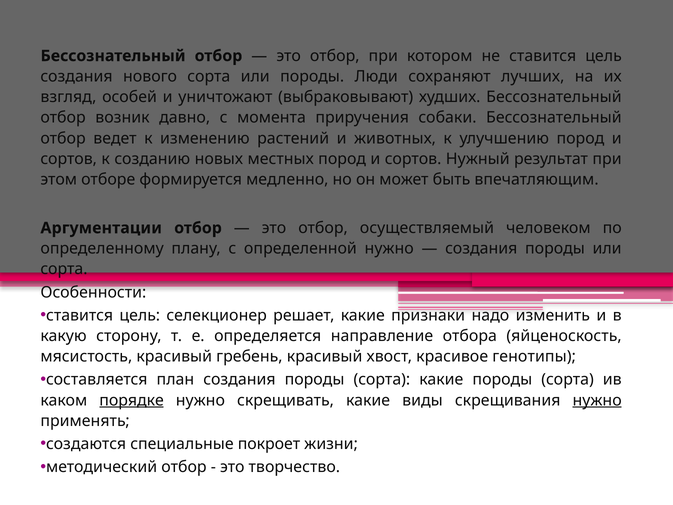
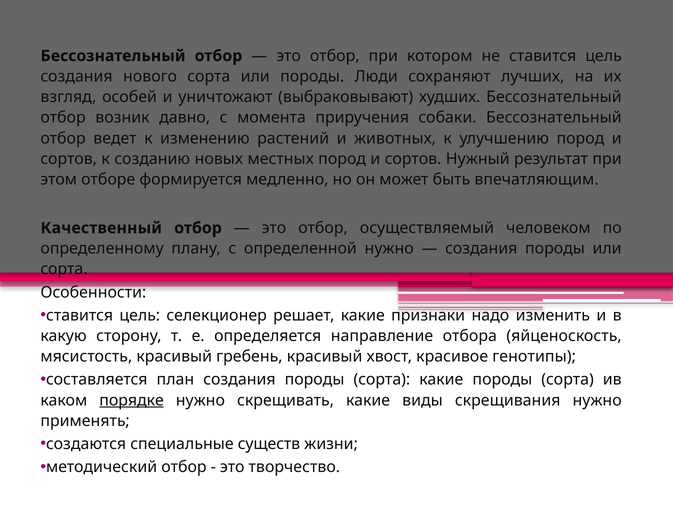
Аргументации: Аргументации -> Качественный
нужно at (597, 400) underline: present -> none
покроет: покроет -> существ
